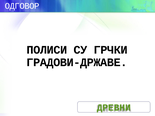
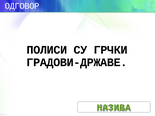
ДРЕВНИ: ДРЕВНИ -> НАЗИВА
